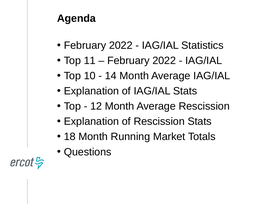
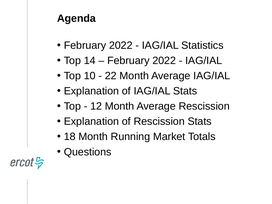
11: 11 -> 14
14: 14 -> 22
